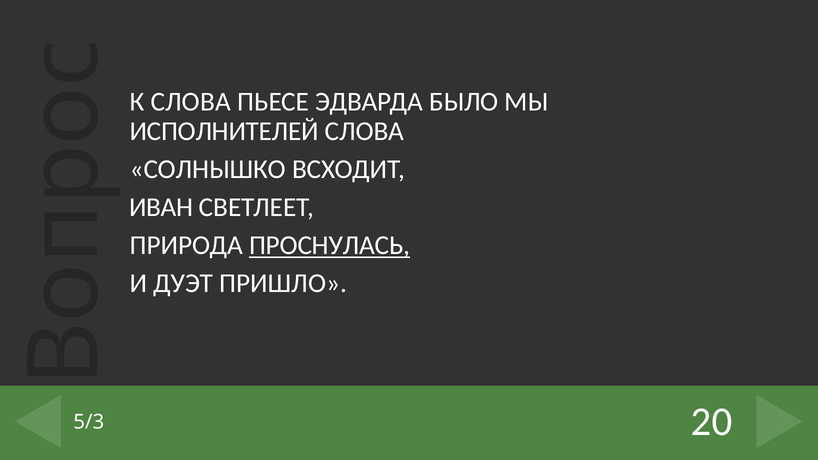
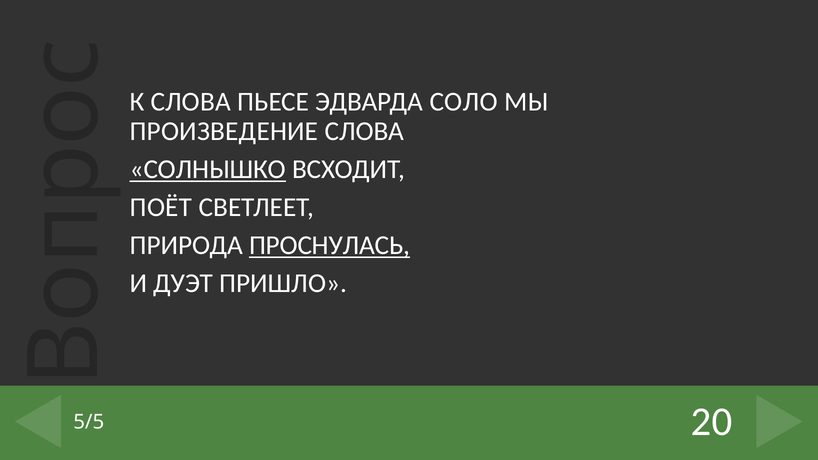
БЫЛО: БЫЛО -> СОЛО
ИСПОЛНИТЕЛЕЙ: ИСПОЛНИТЕЛЕЙ -> ПРОИЗВЕДЕНИЕ
СОЛНЫШКО underline: none -> present
ИВАН: ИВАН -> ПОЁТ
5/3: 5/3 -> 5/5
